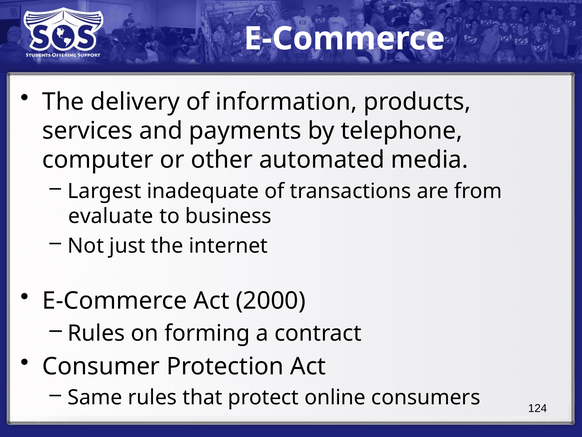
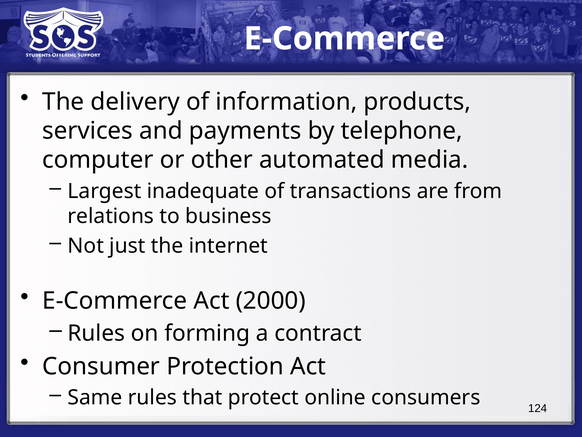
evaluate: evaluate -> relations
